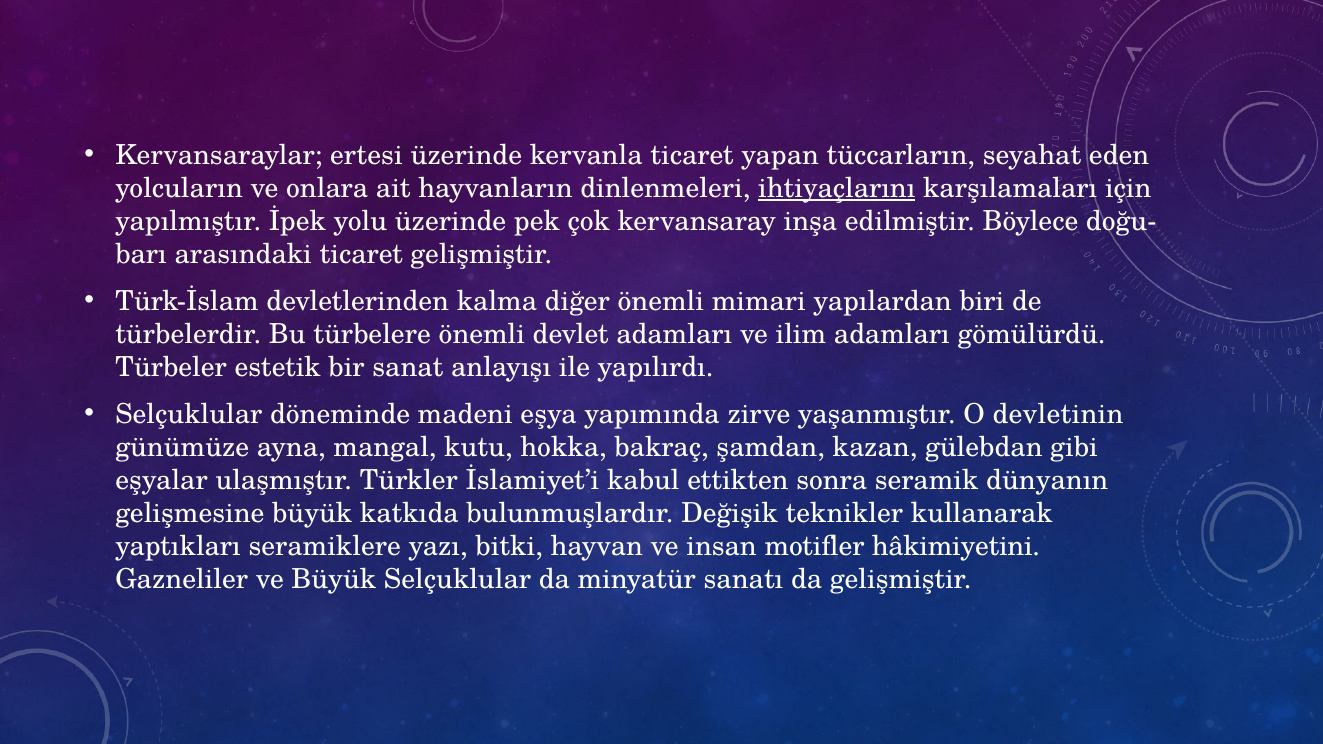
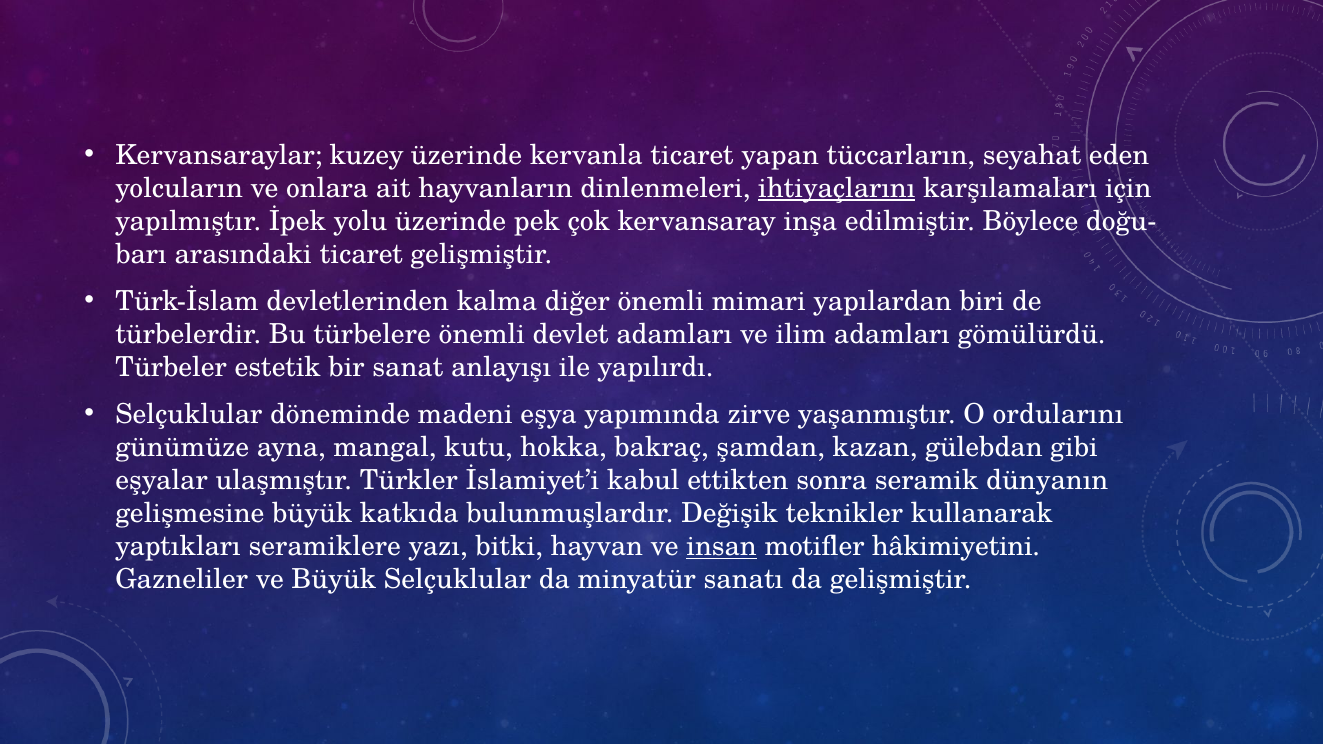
ertesi: ertesi -> kuzey
devletinin: devletinin -> ordularını
insan underline: none -> present
